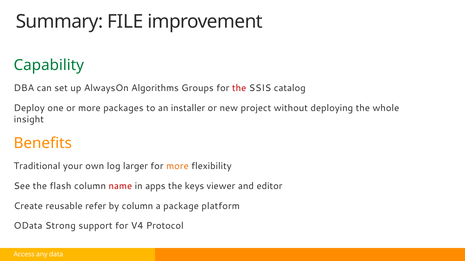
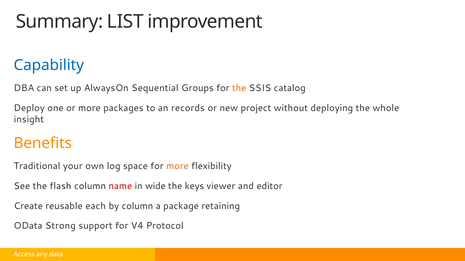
FILE: FILE -> LIST
Capability colour: green -> blue
Algorithms: Algorithms -> Sequential
the at (239, 88) colour: red -> orange
installer: installer -> records
larger: larger -> space
apps: apps -> wide
refer: refer -> each
platform: platform -> retaining
